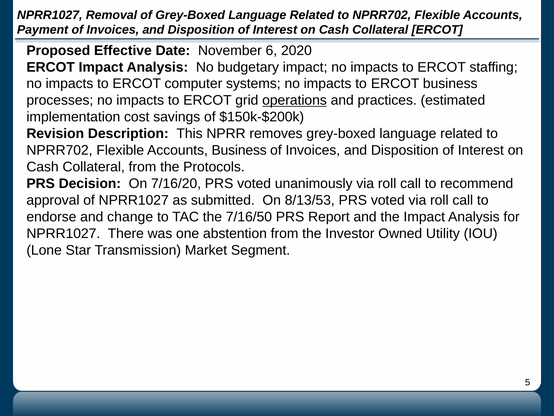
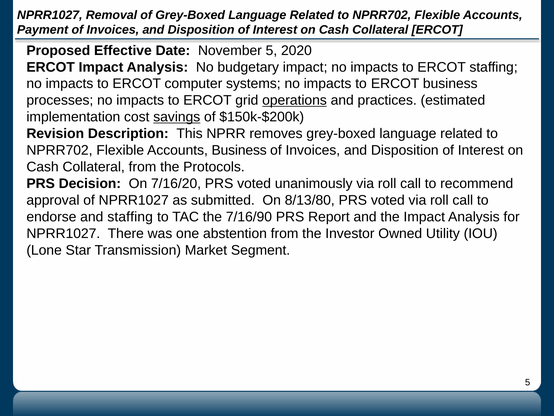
November 6: 6 -> 5
savings underline: none -> present
8/13/53: 8/13/53 -> 8/13/80
and change: change -> staffing
7/16/50: 7/16/50 -> 7/16/90
